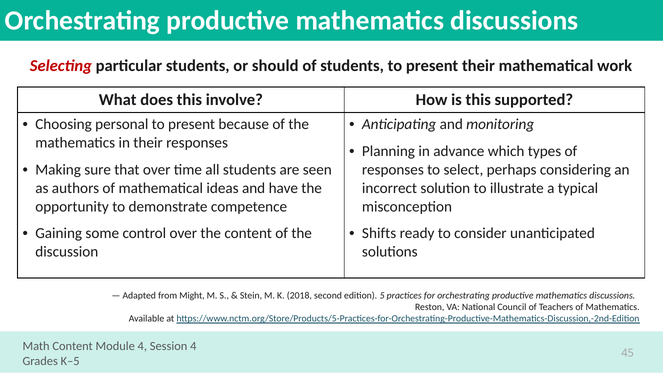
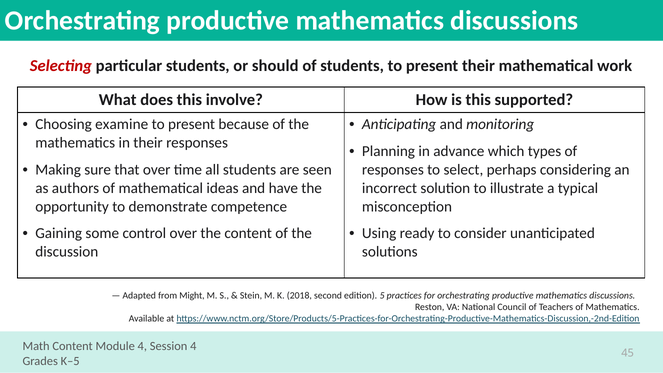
personal: personal -> examine
Shifts: Shifts -> Using
